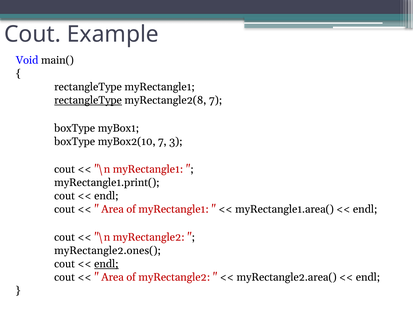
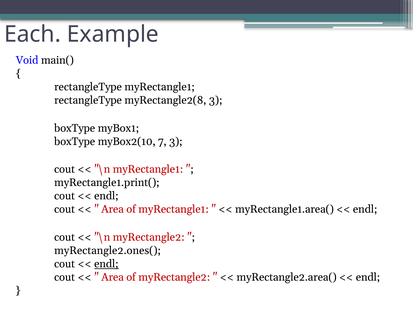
Cout at (33, 34): Cout -> Each
rectangleType at (88, 100) underline: present -> none
myRectangle2(8 7: 7 -> 3
